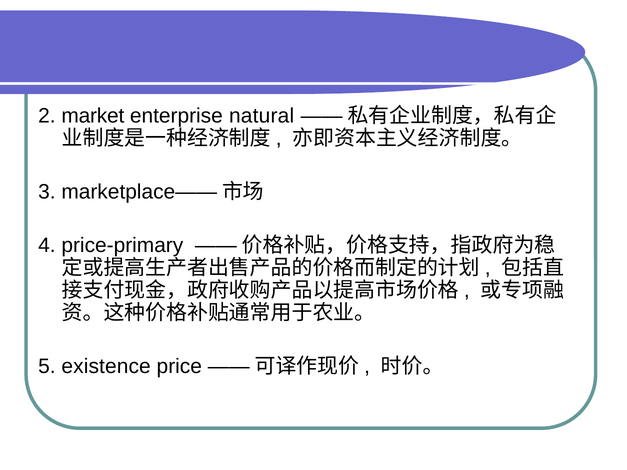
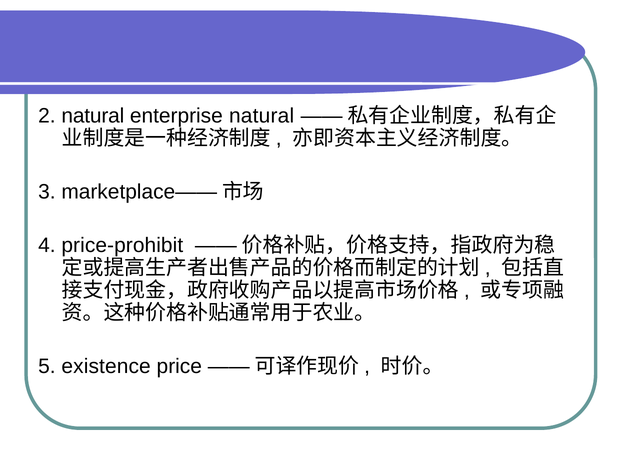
2 market: market -> natural
price-primary: price-primary -> price-prohibit
